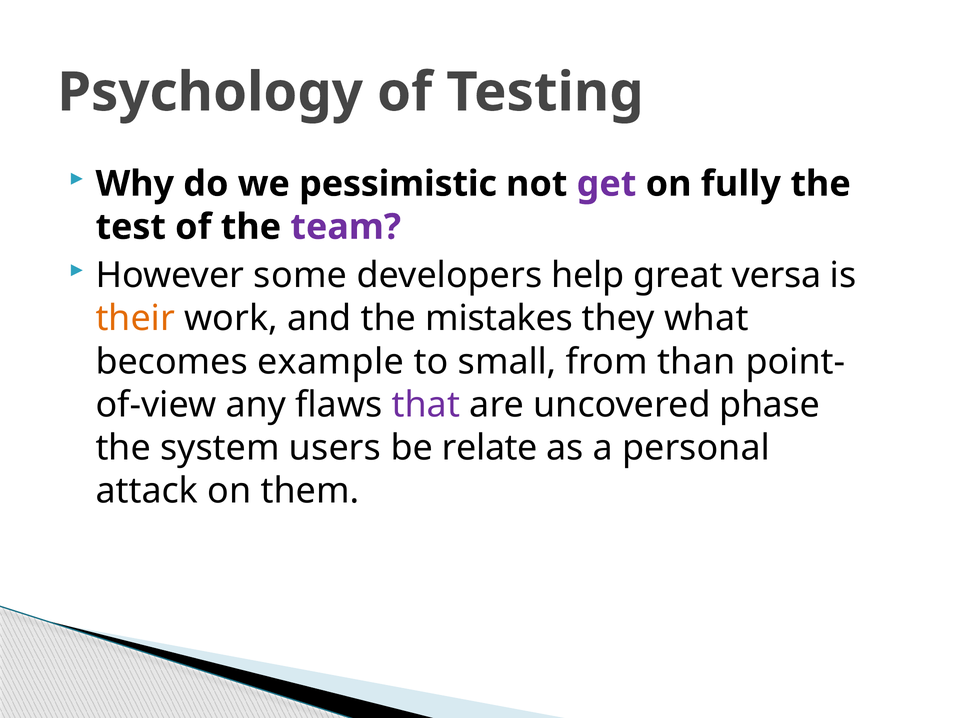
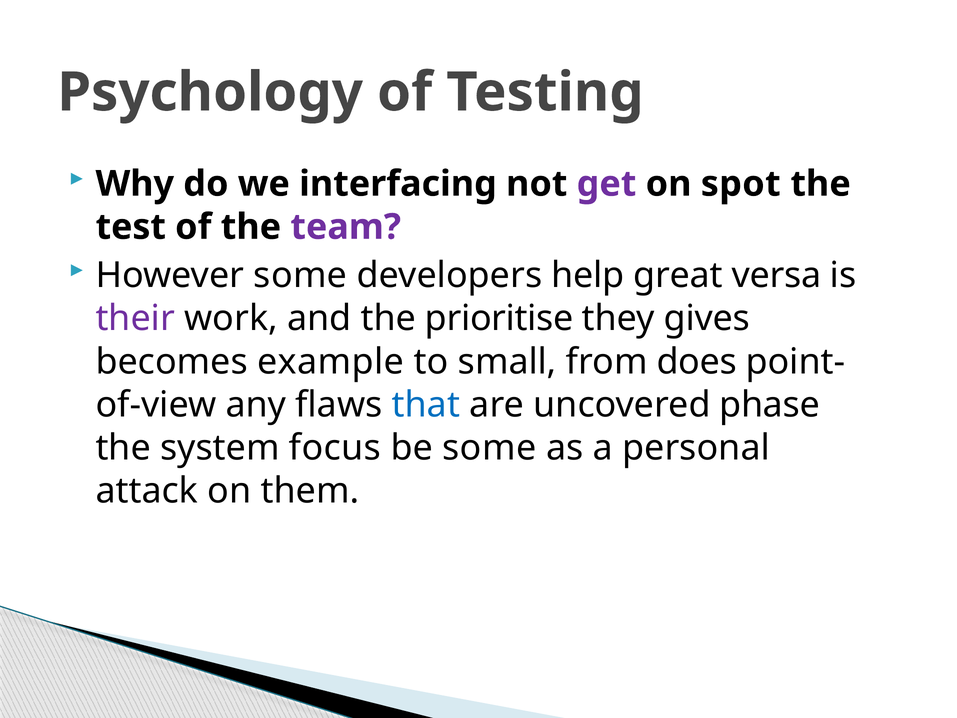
pessimistic: pessimistic -> interfacing
fully: fully -> spot
their colour: orange -> purple
mistakes: mistakes -> prioritise
what: what -> gives
than: than -> does
that colour: purple -> blue
users: users -> focus
be relate: relate -> some
